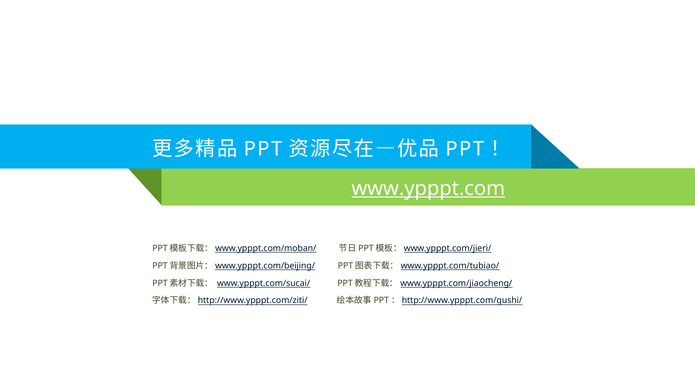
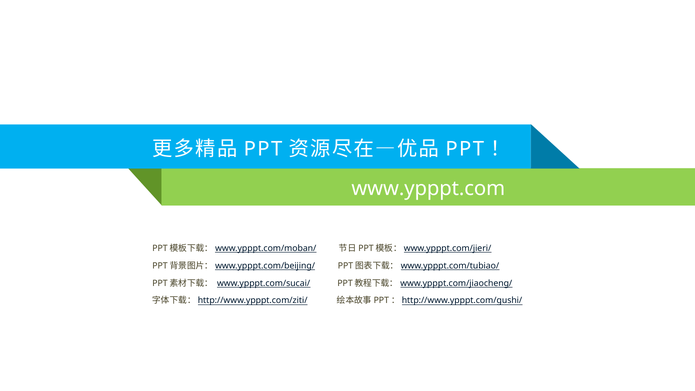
www.ypppt.com underline: present -> none
